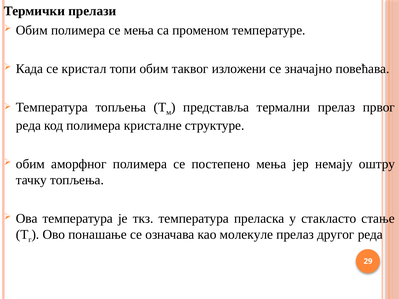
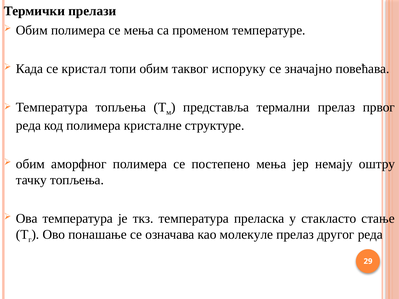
изложени: изложени -> испоруку
